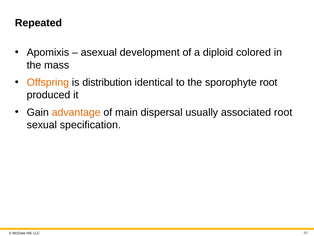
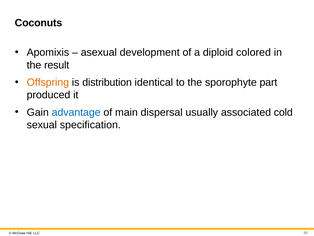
Repeated: Repeated -> Coconuts
mass: mass -> result
sporophyte root: root -> part
advantage colour: orange -> blue
associated root: root -> cold
